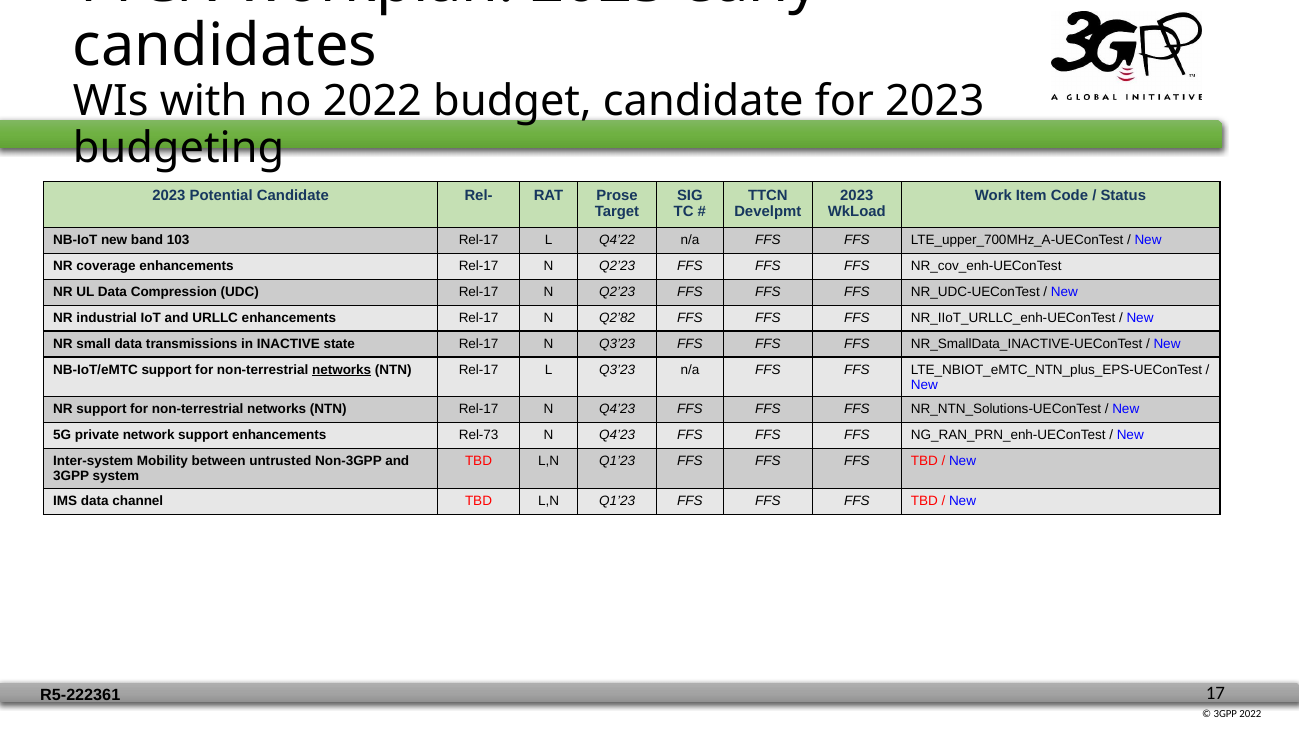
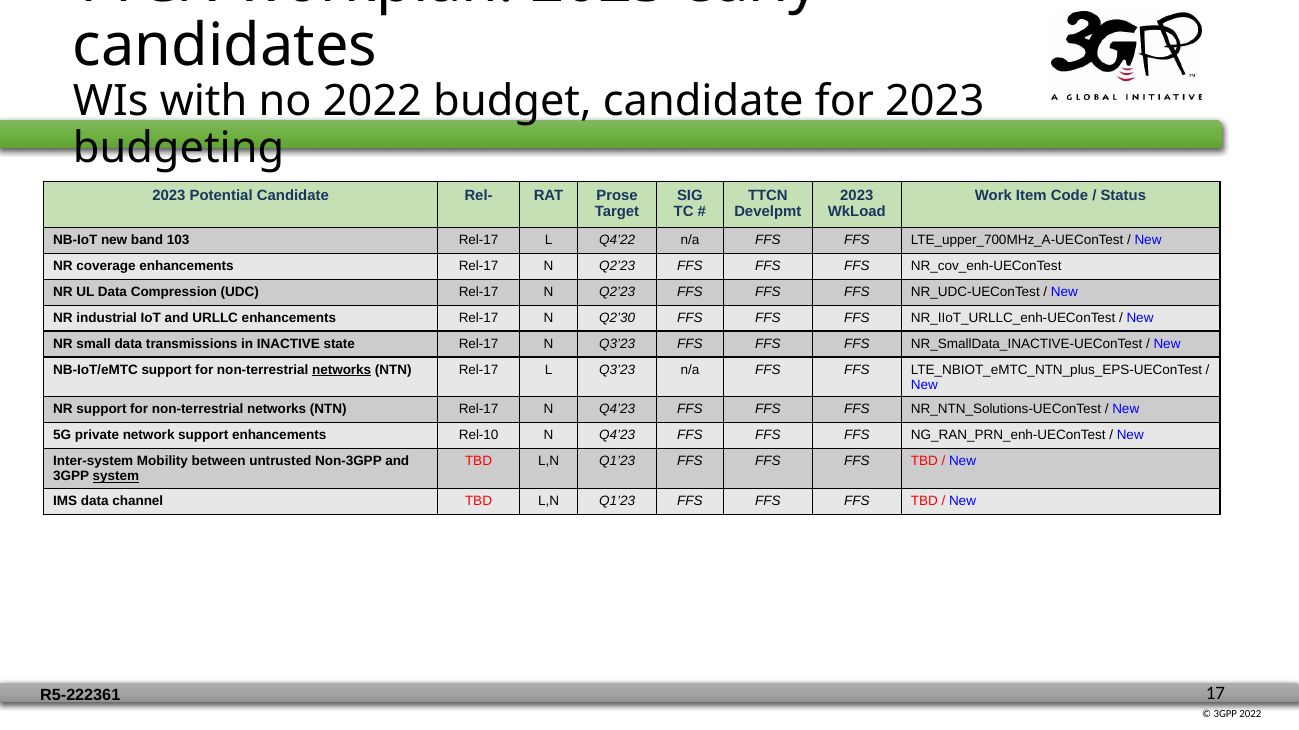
Q2’82: Q2’82 -> Q2’30
Rel-73: Rel-73 -> Rel-10
system underline: none -> present
